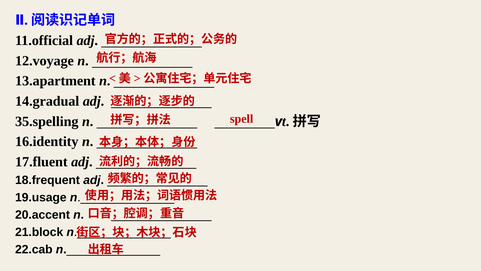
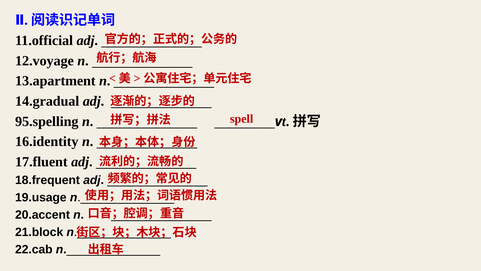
35.spelling: 35.spelling -> 95.spelling
